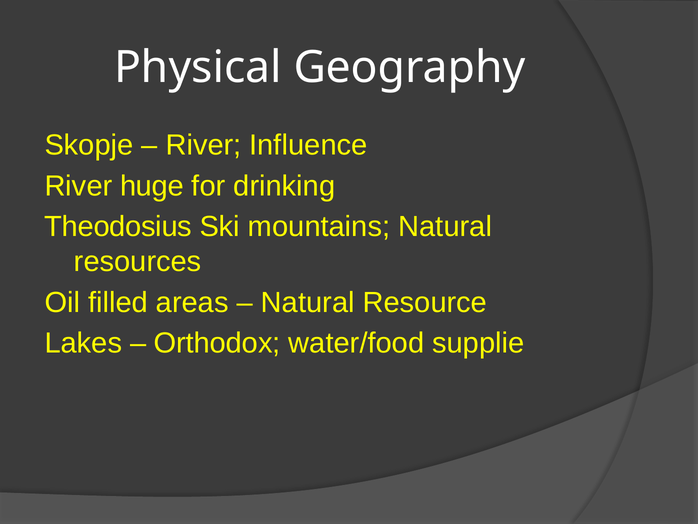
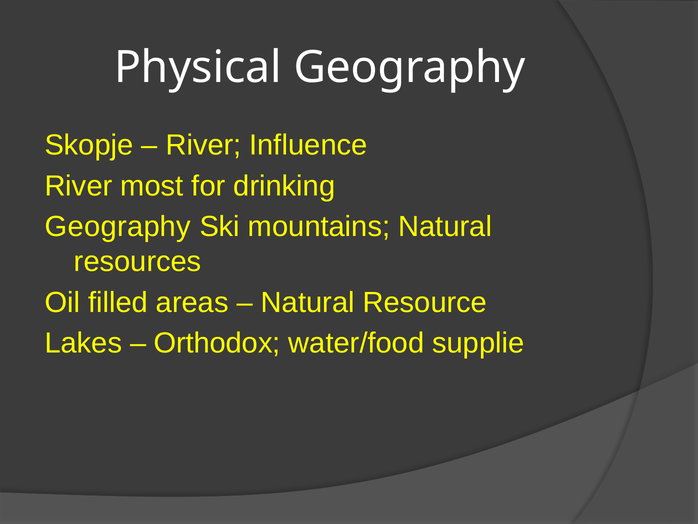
huge: huge -> most
Theodosius at (118, 227): Theodosius -> Geography
